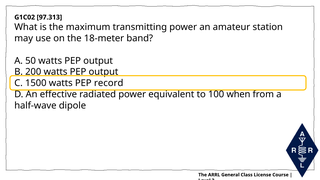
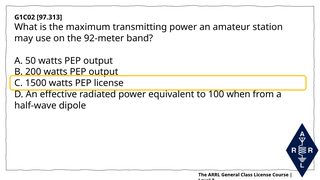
18-meter: 18-meter -> 92-meter
PEP record: record -> license
